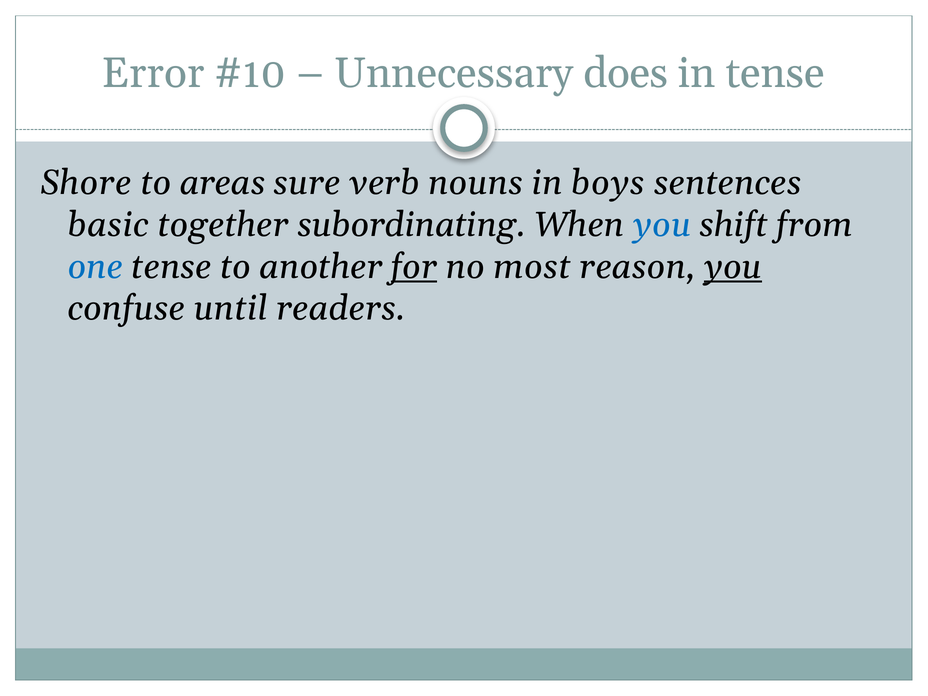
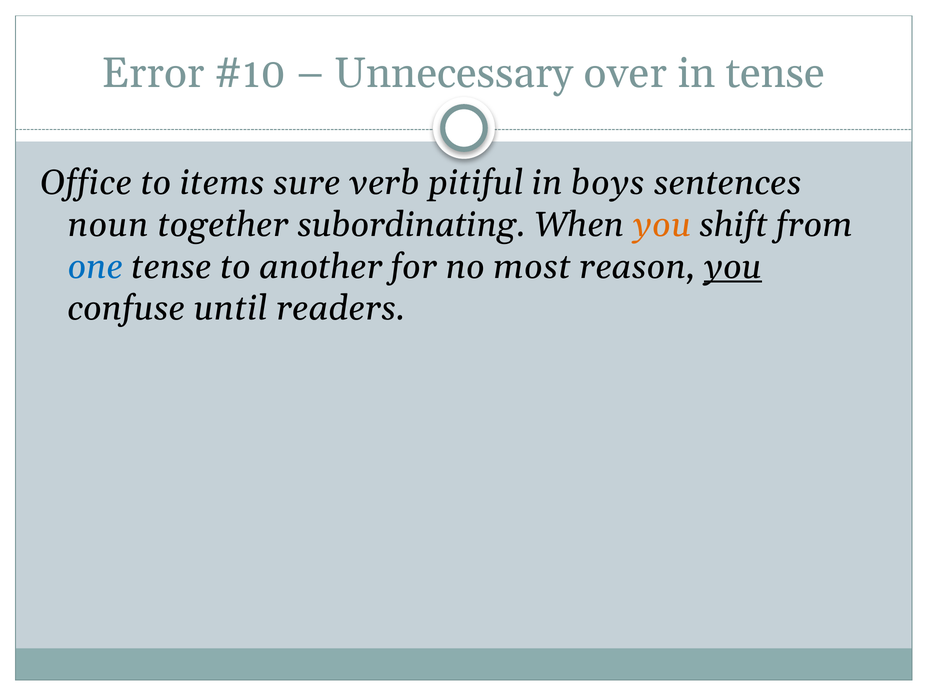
does: does -> over
Shore: Shore -> Office
areas: areas -> items
nouns: nouns -> pitiful
basic: basic -> noun
you at (662, 225) colour: blue -> orange
for underline: present -> none
